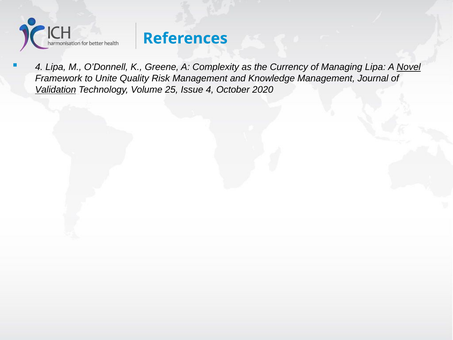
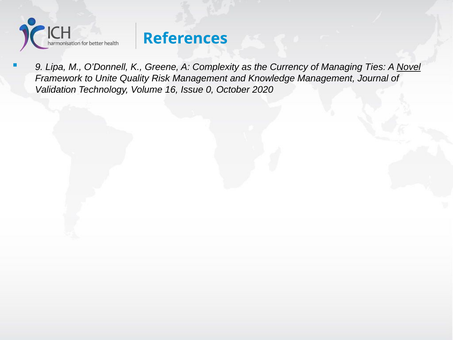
4 at (39, 67): 4 -> 9
Managing Lipa: Lipa -> Ties
Validation underline: present -> none
25: 25 -> 16
Issue 4: 4 -> 0
